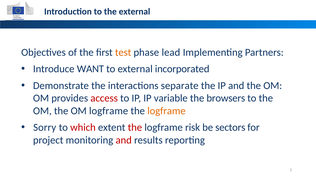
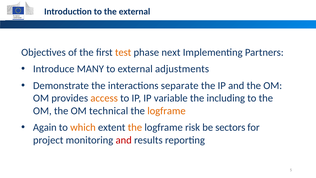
lead: lead -> next
WANT: WANT -> MANY
incorporated: incorporated -> adjustments
access colour: red -> orange
browsers: browsers -> including
OM logframe: logframe -> technical
Sorry: Sorry -> Again
which colour: red -> orange
the at (135, 127) colour: red -> orange
